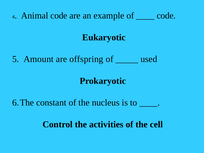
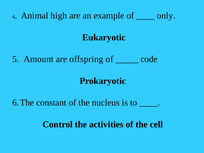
Animal code: code -> high
code at (166, 16): code -> only
used: used -> code
